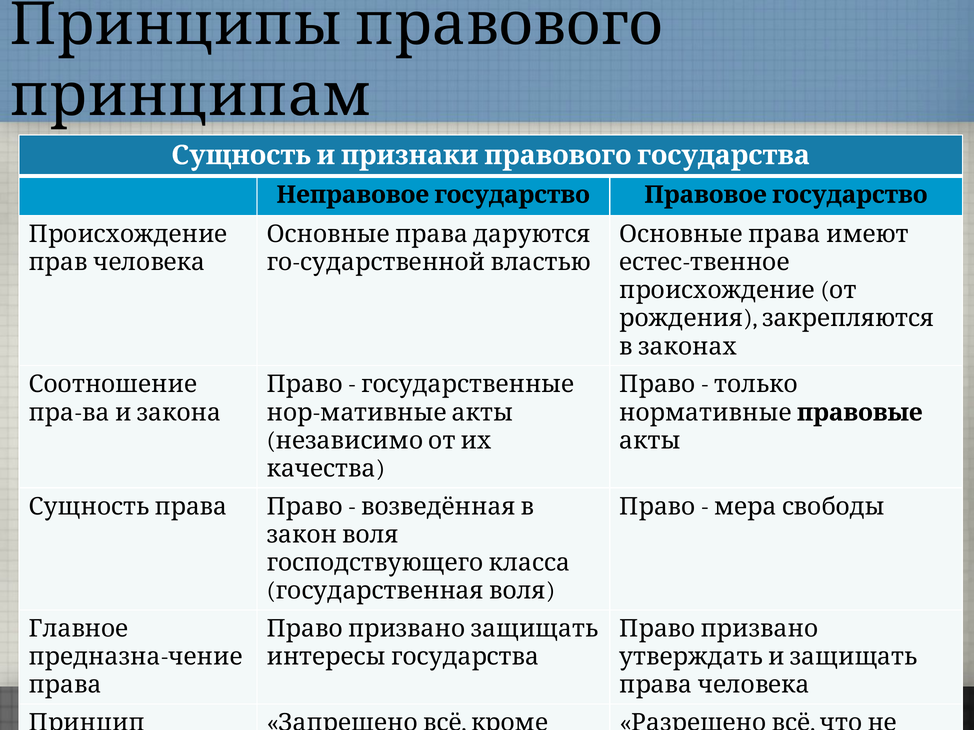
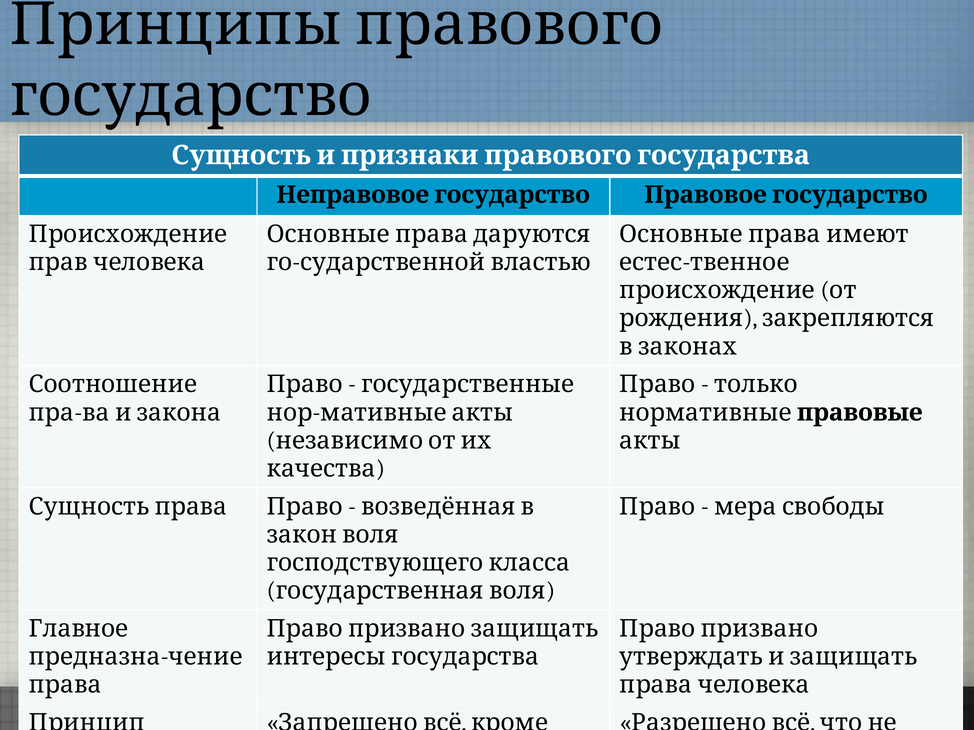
принципам: принципам -> государство
